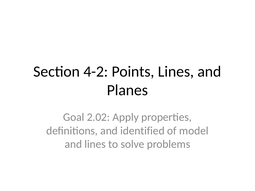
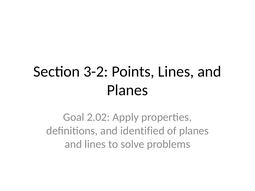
4-2: 4-2 -> 3-2
of model: model -> planes
